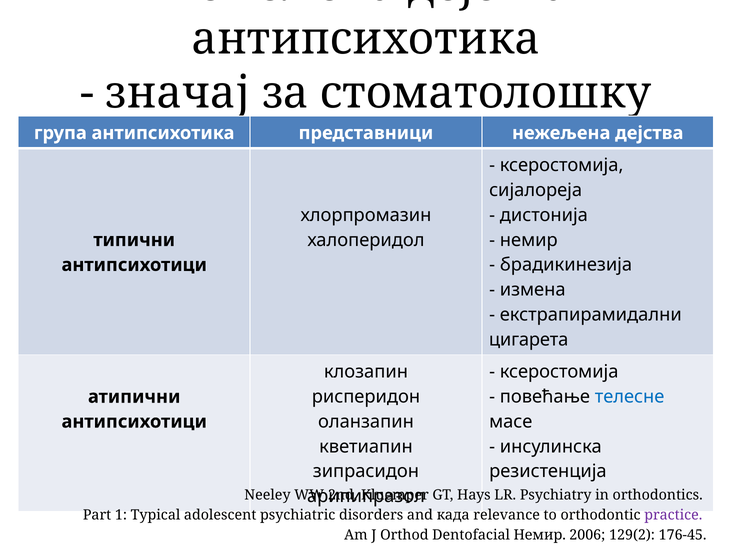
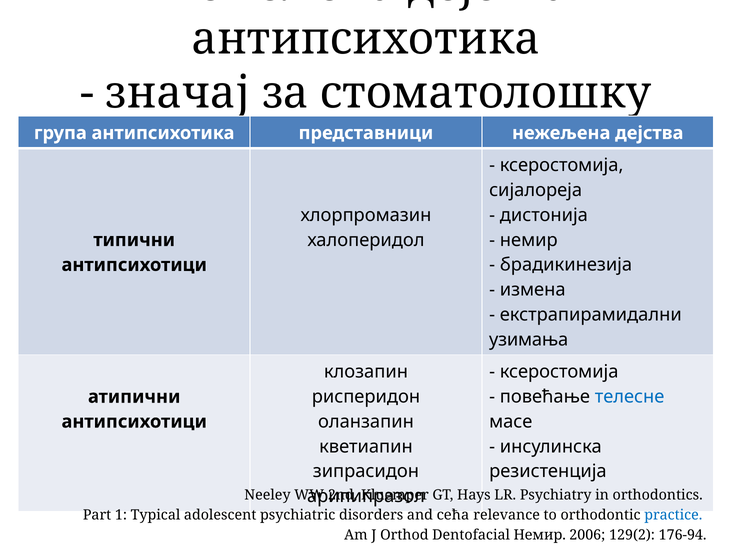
цигарета: цигарета -> узимања
када: када -> сећа
practice colour: purple -> blue
176-45: 176-45 -> 176-94
